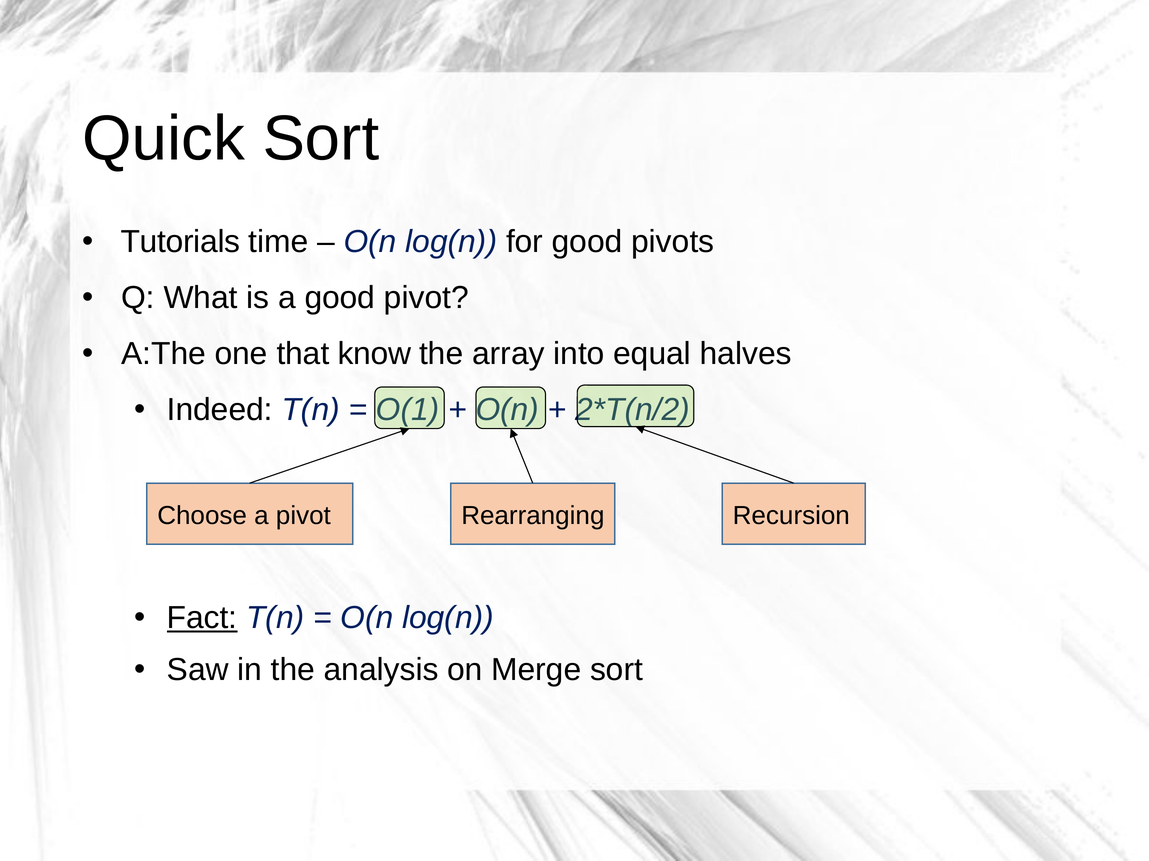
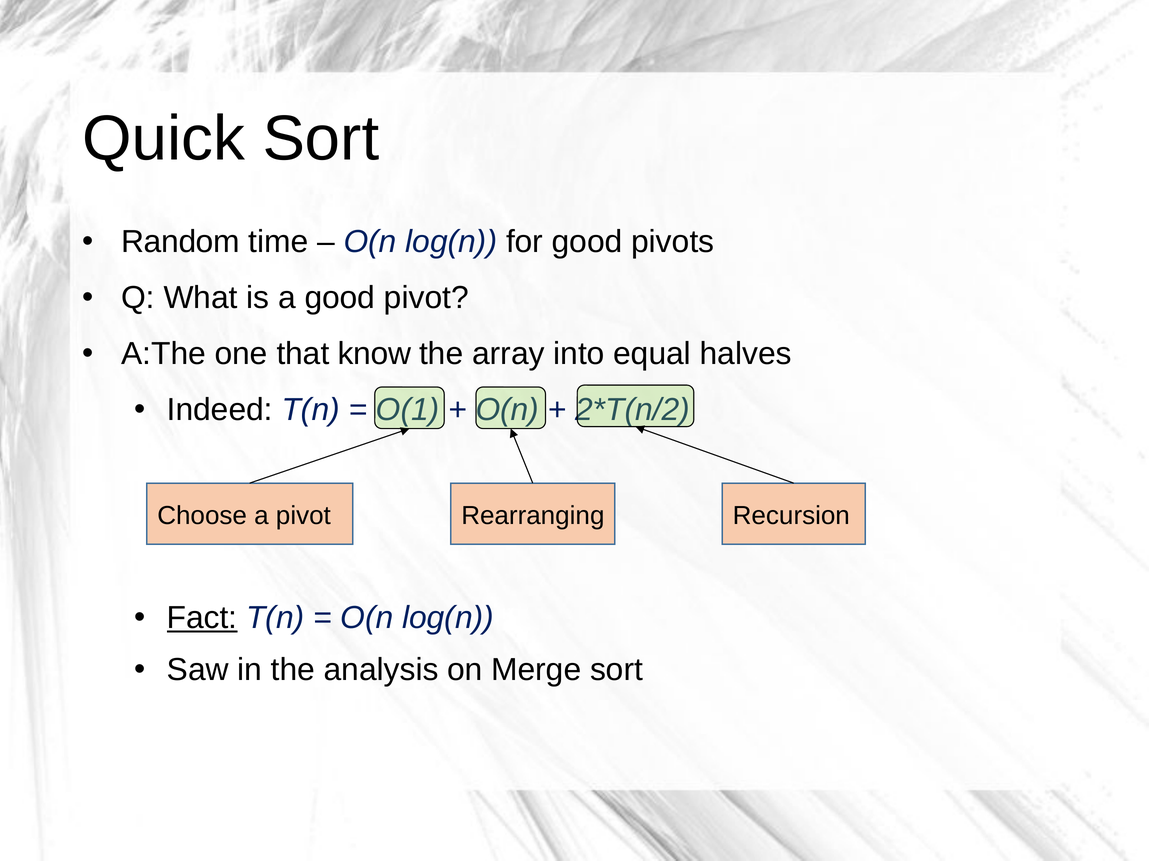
Tutorials: Tutorials -> Random
